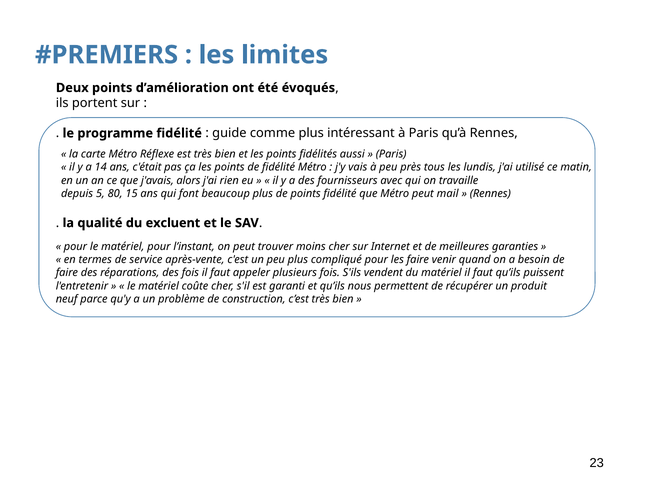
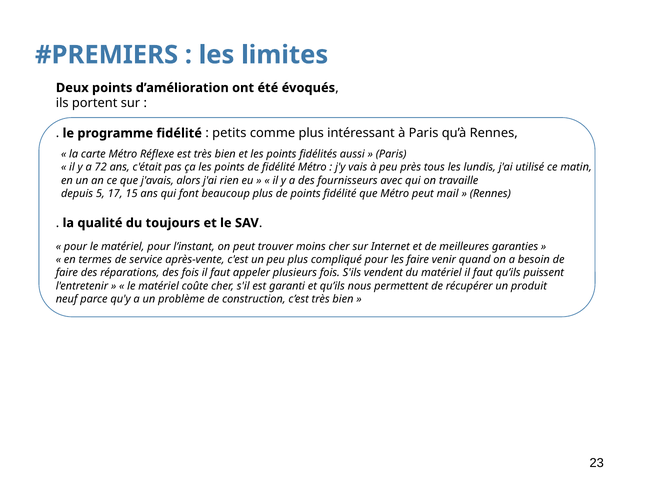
guide: guide -> petits
14: 14 -> 72
80: 80 -> 17
excluent: excluent -> toujours
